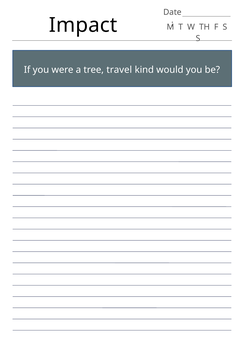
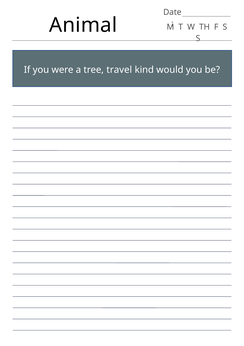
Impact: Impact -> Animal
